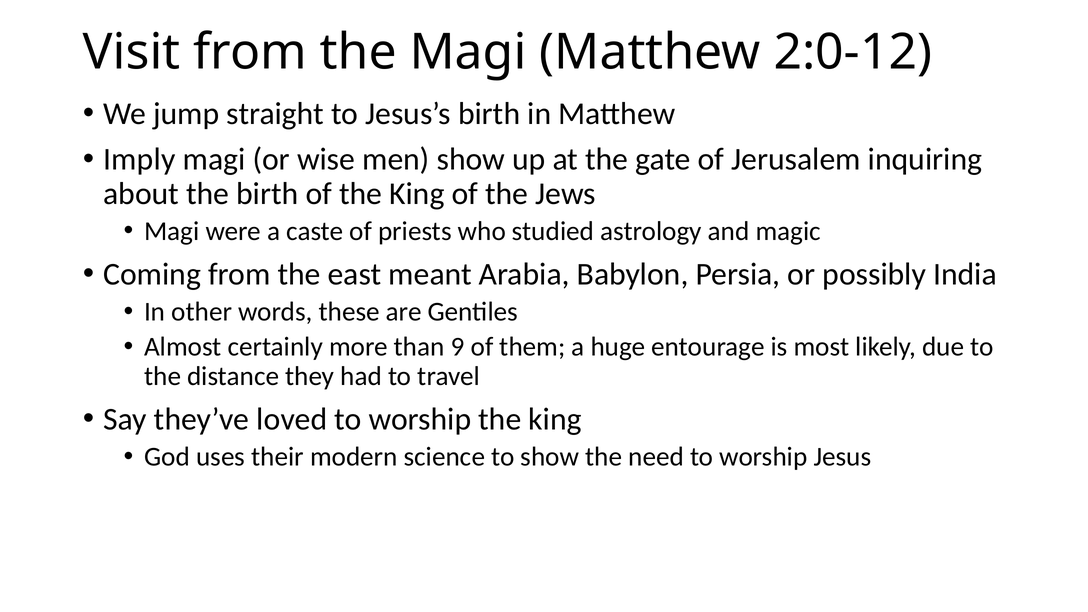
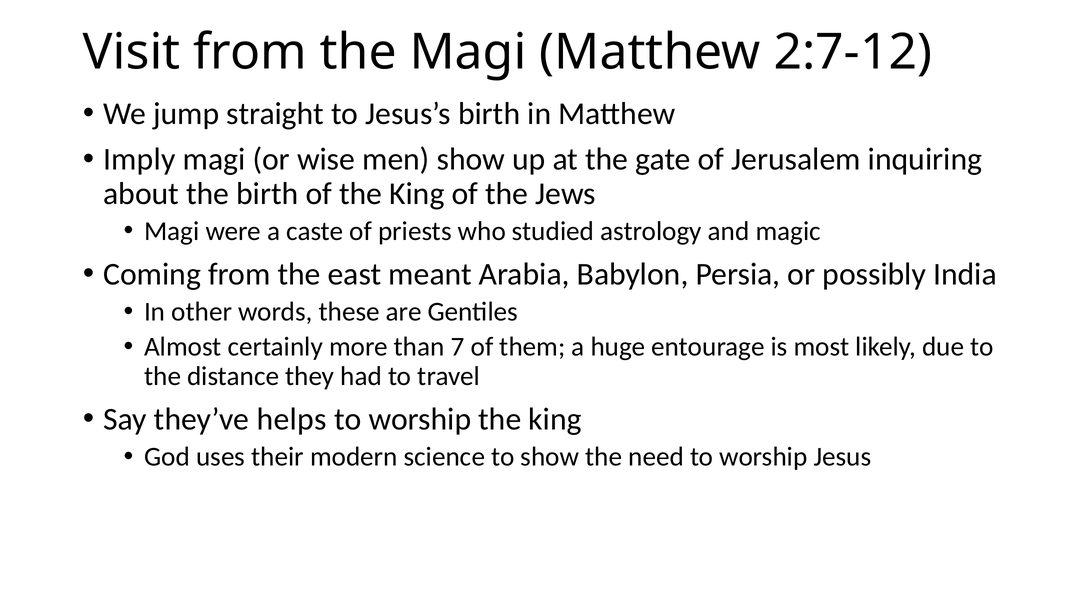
2:0-12: 2:0-12 -> 2:7-12
9: 9 -> 7
loved: loved -> helps
